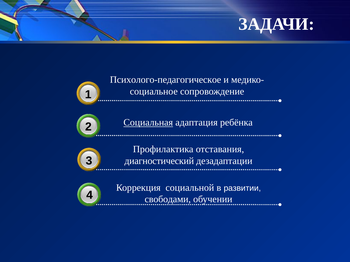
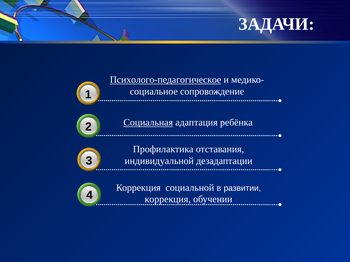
Психолого-педагогическое underline: none -> present
диагностический: диагностический -> индивидуальной
свободами at (168, 200): свободами -> коррекция
